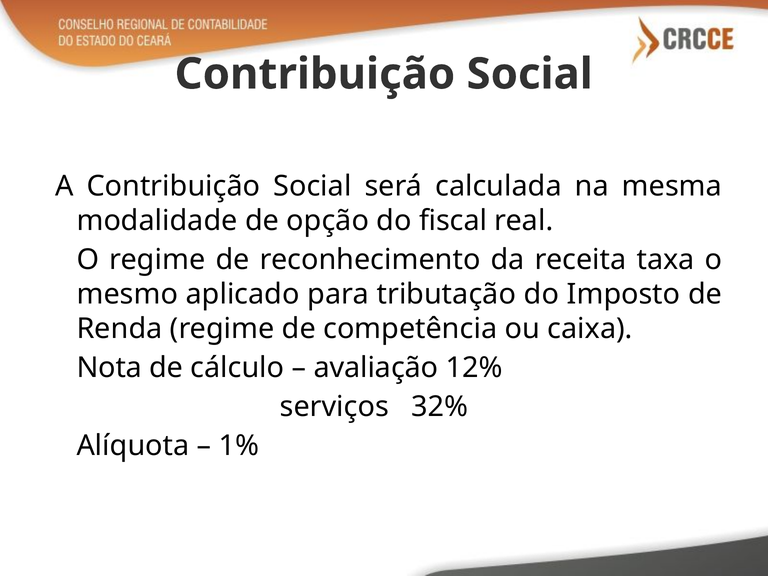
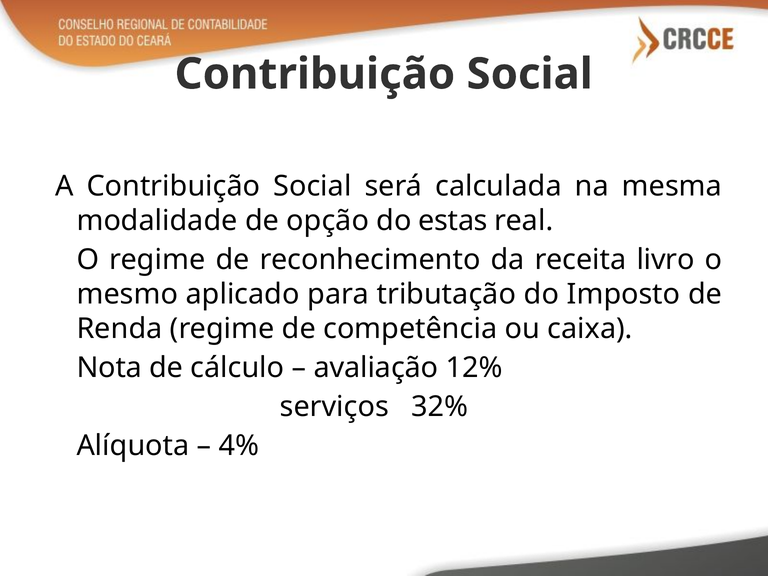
fiscal: fiscal -> estas
taxa: taxa -> livro
1%: 1% -> 4%
